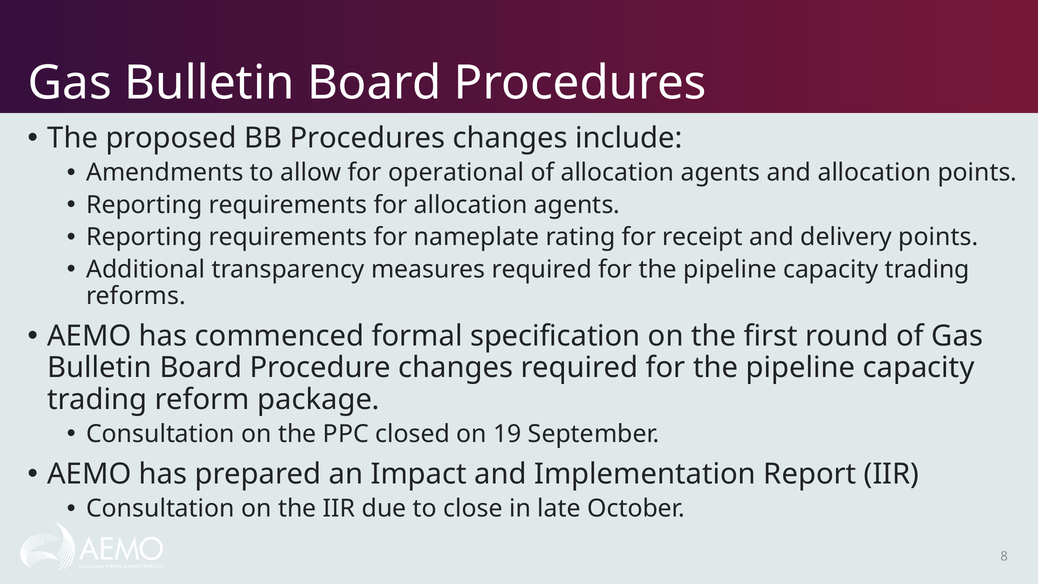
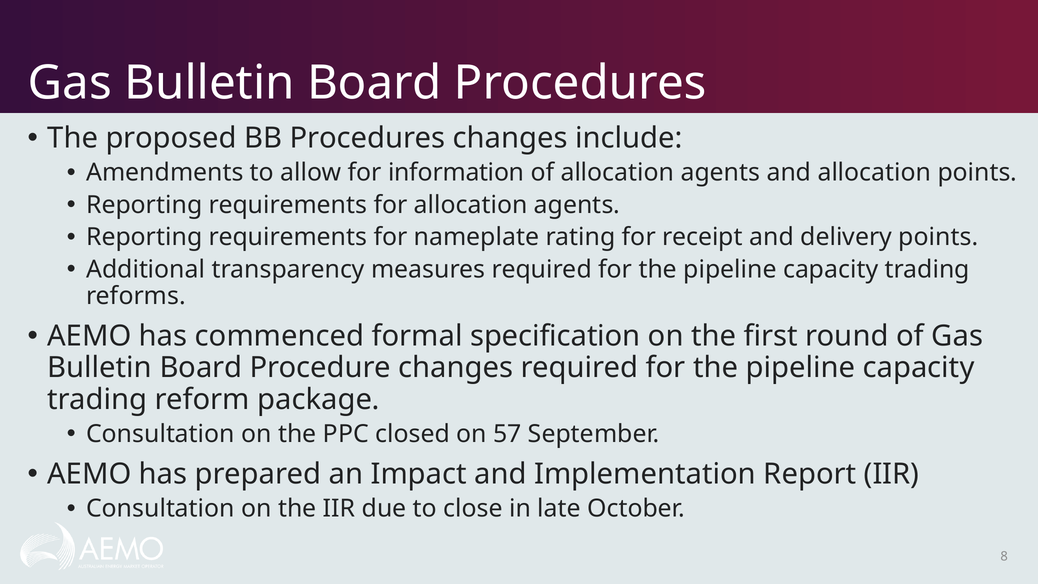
operational: operational -> information
19: 19 -> 57
